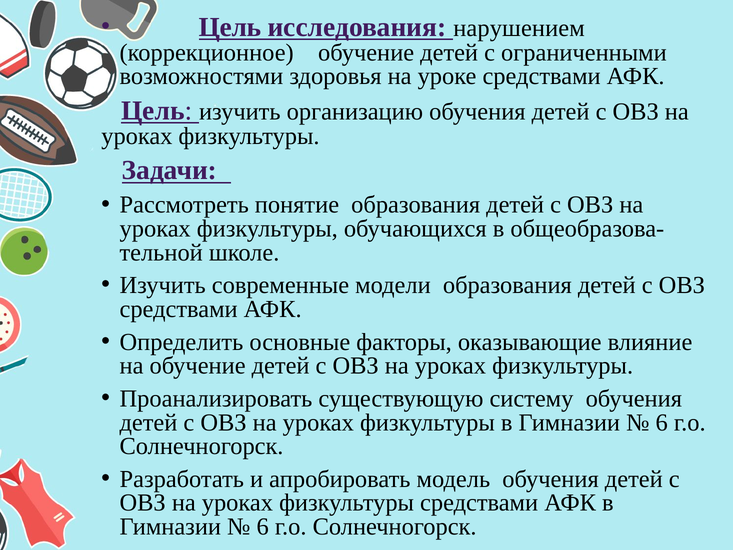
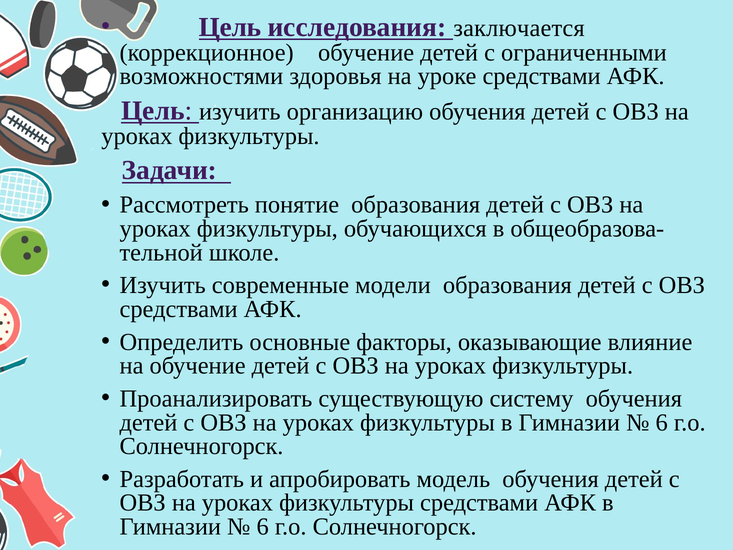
нарушением: нарушением -> заключается
